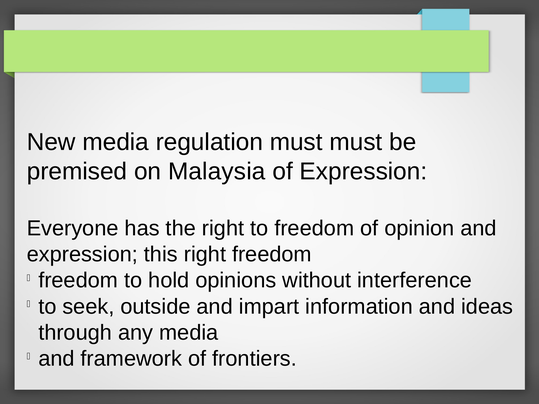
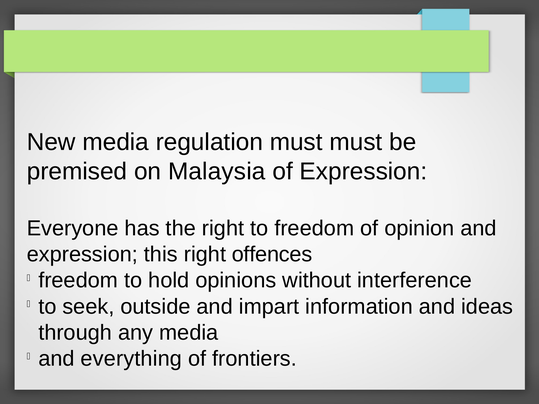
right freedom: freedom -> offences
framework: framework -> everything
